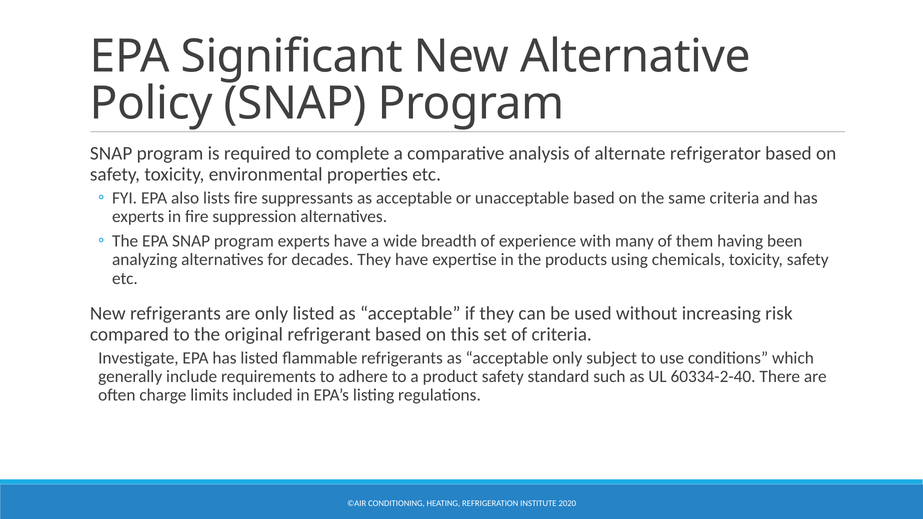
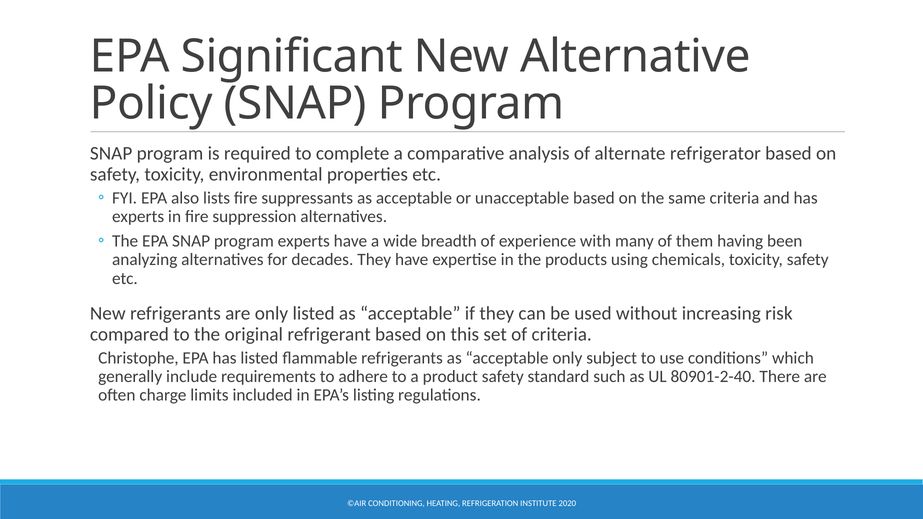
Investigate: Investigate -> Christophe
60334-2-40: 60334-2-40 -> 80901-2-40
